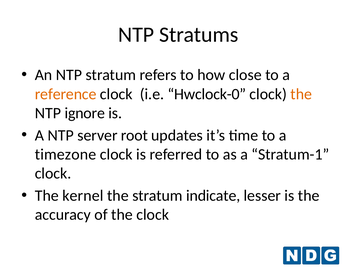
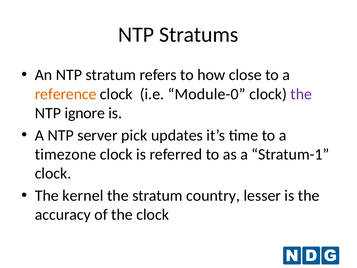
Hwclock-0: Hwclock-0 -> Module-0
the at (301, 94) colour: orange -> purple
root: root -> pick
indicate: indicate -> country
